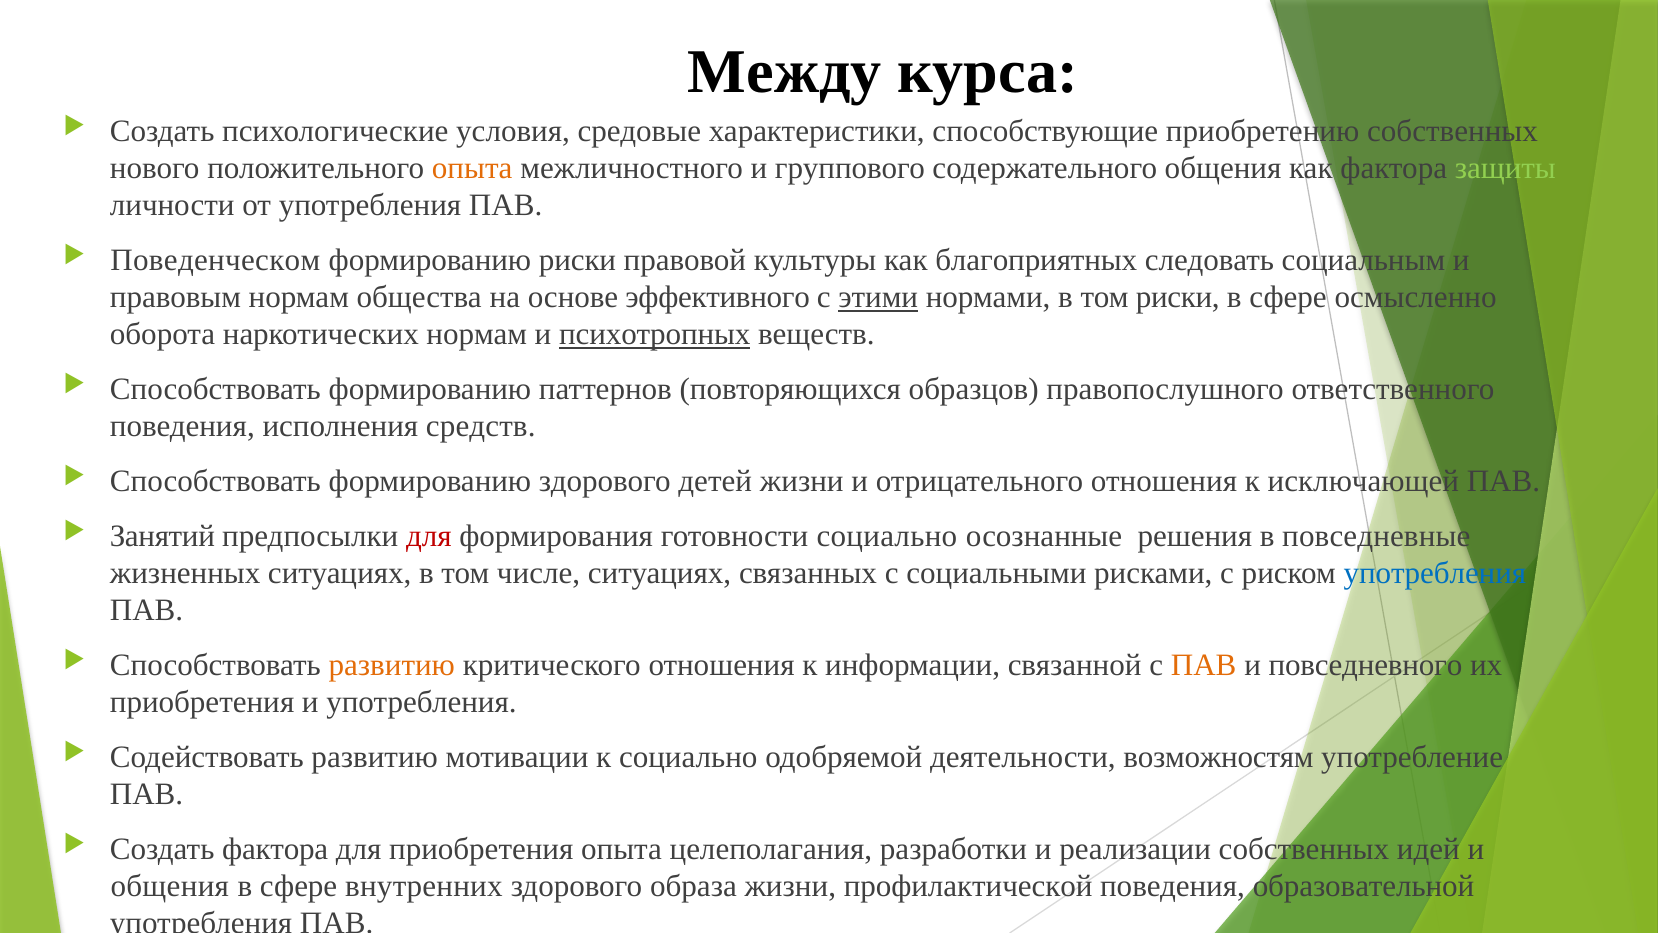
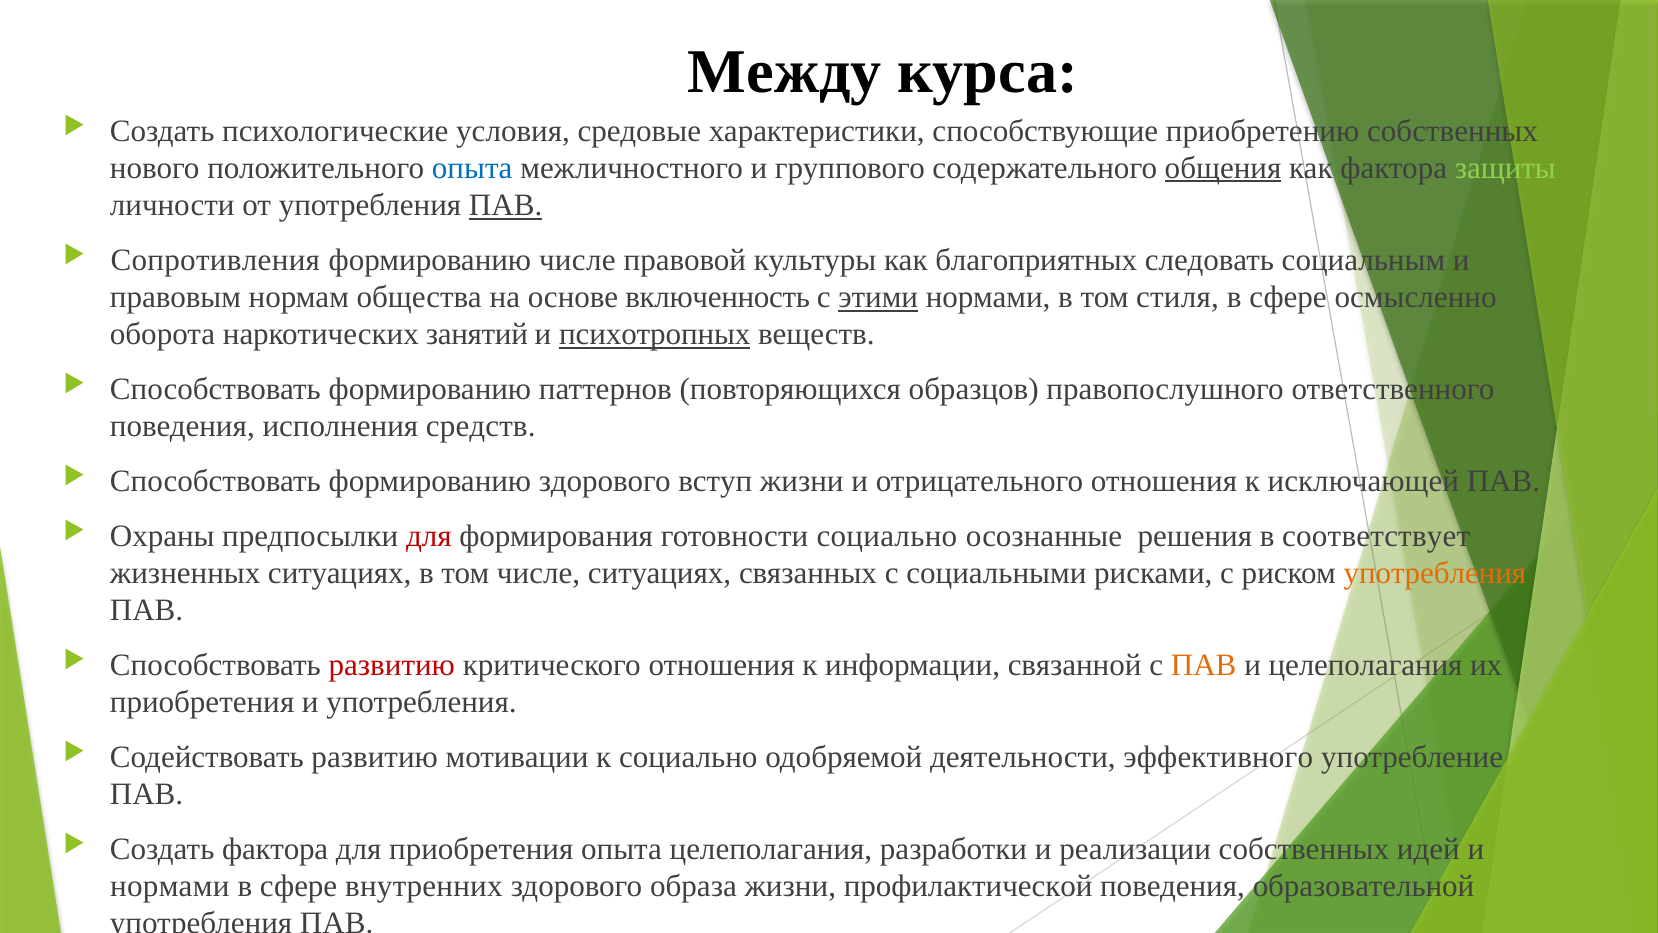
опыта at (472, 168) colour: orange -> blue
общения at (1223, 168) underline: none -> present
ПАВ at (506, 205) underline: none -> present
Поведенческом: Поведенческом -> Сопротивления
формированию риски: риски -> числе
эффективного: эффективного -> включенность
том риски: риски -> стиля
наркотических нормам: нормам -> занятий
детей: детей -> вступ
Занятий: Занятий -> Охраны
повседневные: повседневные -> соответствует
употребления at (1435, 573) colour: blue -> orange
развитию at (392, 665) colour: orange -> red
и повседневного: повседневного -> целеполагания
возможностям: возможностям -> эффективного
общения at (170, 886): общения -> нормами
